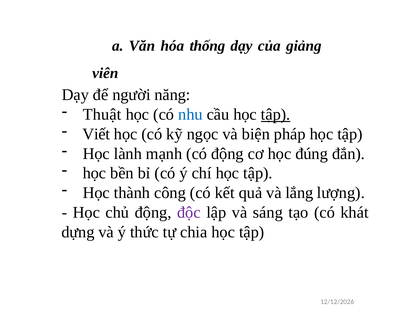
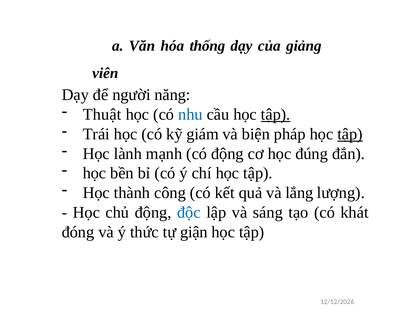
Viết: Viết -> Trái
ngọc: ngọc -> giám
tập at (350, 134) underline: none -> present
độc colour: purple -> blue
dựng: dựng -> đóng
chia: chia -> giận
